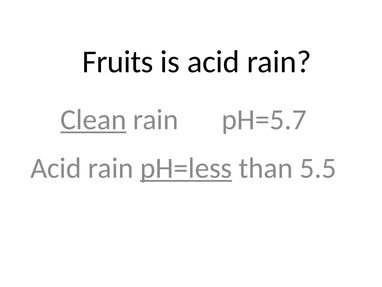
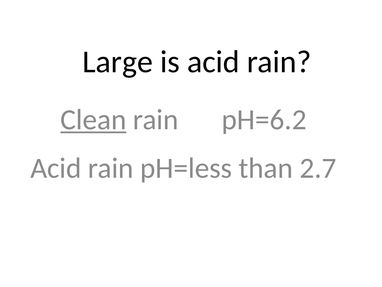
Fruits: Fruits -> Large
pH=5.7: pH=5.7 -> pH=6.2
pH=less underline: present -> none
5.5: 5.5 -> 2.7
